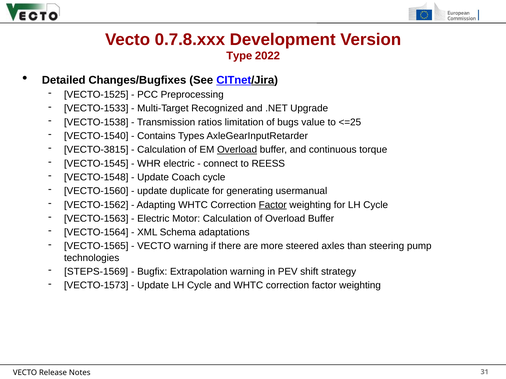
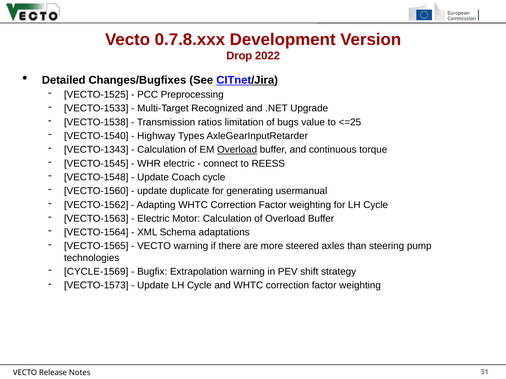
Type: Type -> Drop
Contains: Contains -> Highway
VECTO-3815: VECTO-3815 -> VECTO-1343
Factor at (273, 205) underline: present -> none
STEPS-1569: STEPS-1569 -> CYCLE-1569
